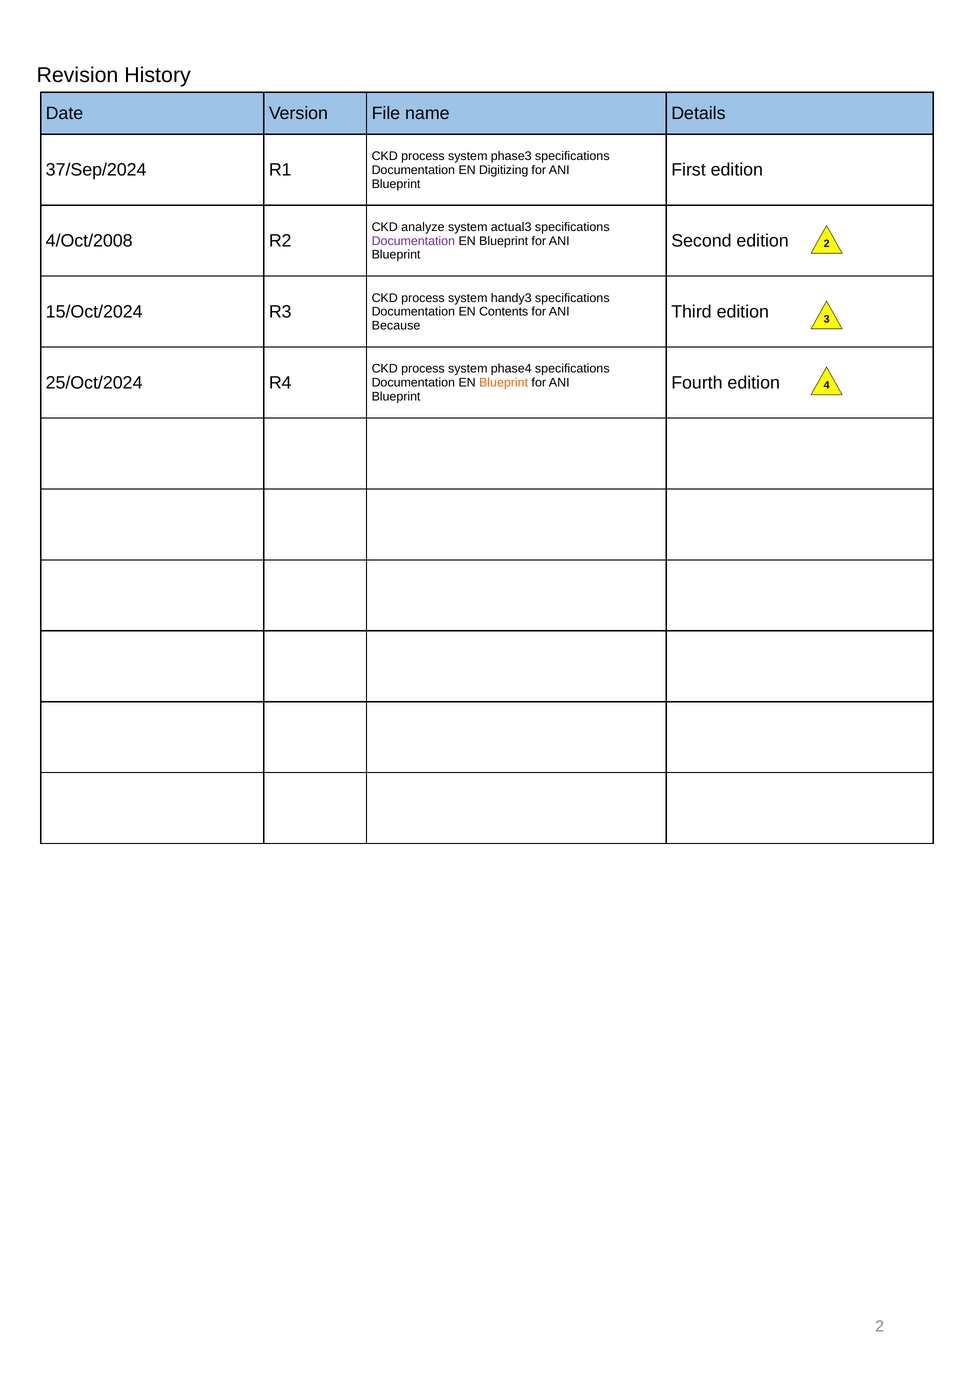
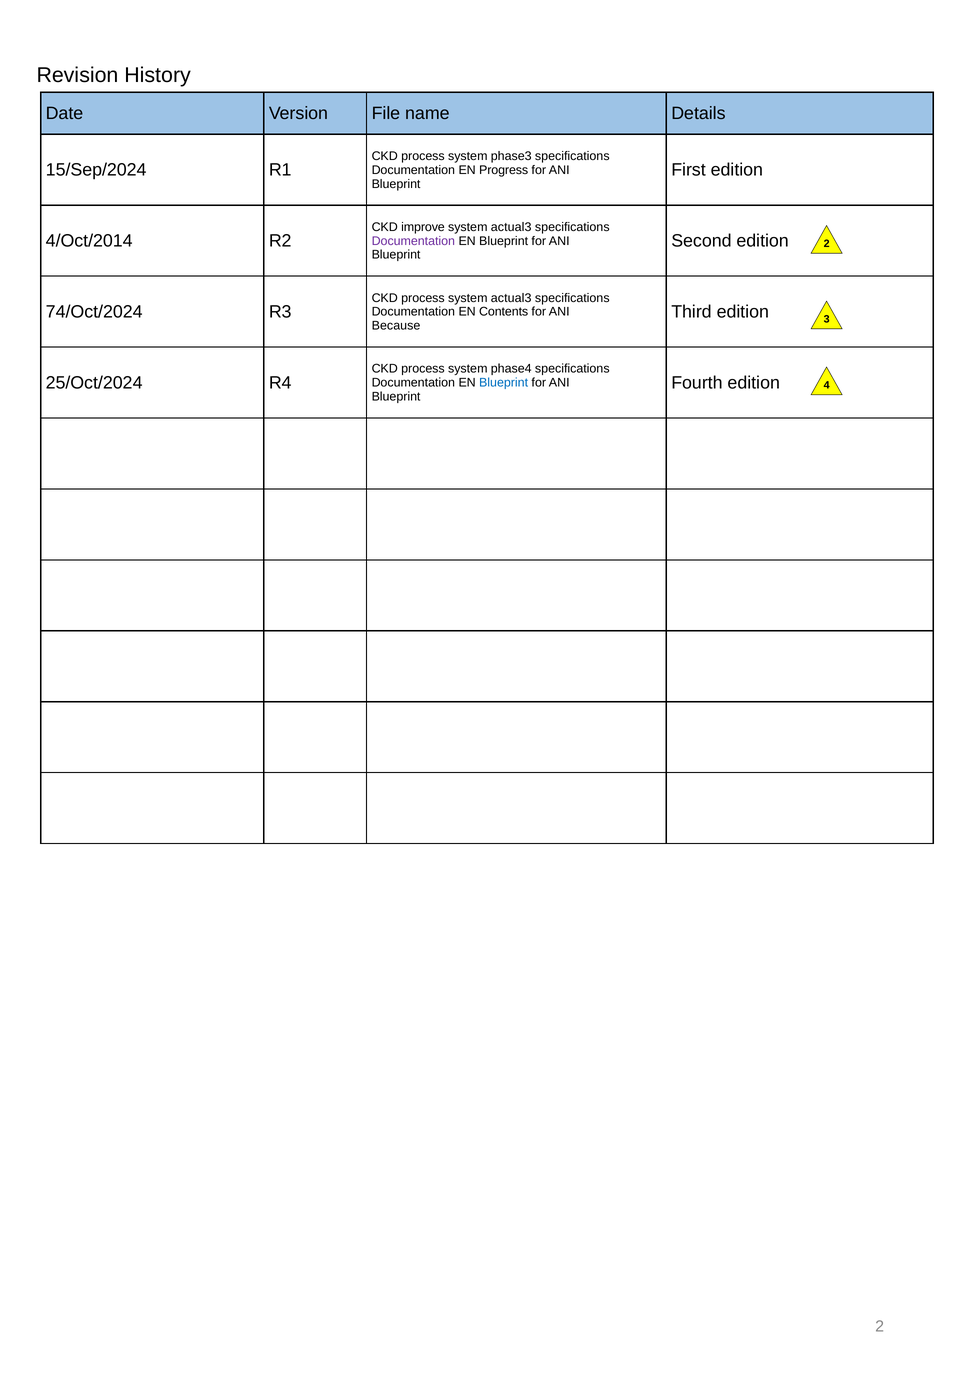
37/Sep/2024: 37/Sep/2024 -> 15/Sep/2024
Digitizing: Digitizing -> Progress
analyze: analyze -> improve
4/Oct/2008: 4/Oct/2008 -> 4/Oct/2014
process system handy3: handy3 -> actual3
15/Oct/2024: 15/Oct/2024 -> 74/Oct/2024
Blueprint at (504, 383) colour: orange -> blue
